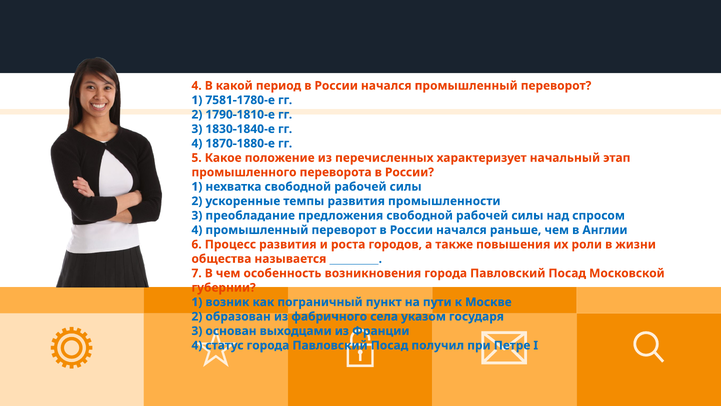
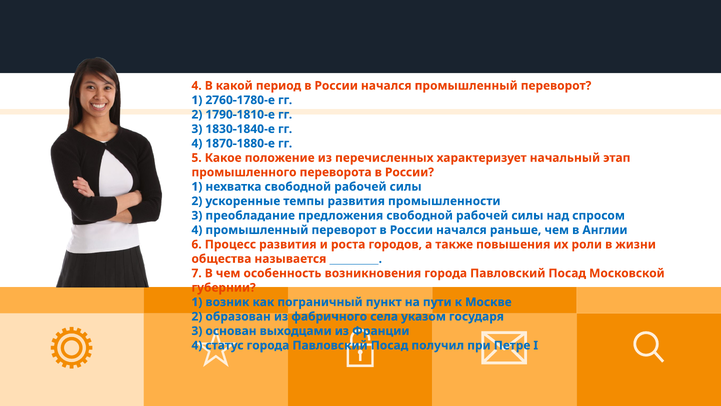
7581-1780-е: 7581-1780-е -> 2760-1780-е
